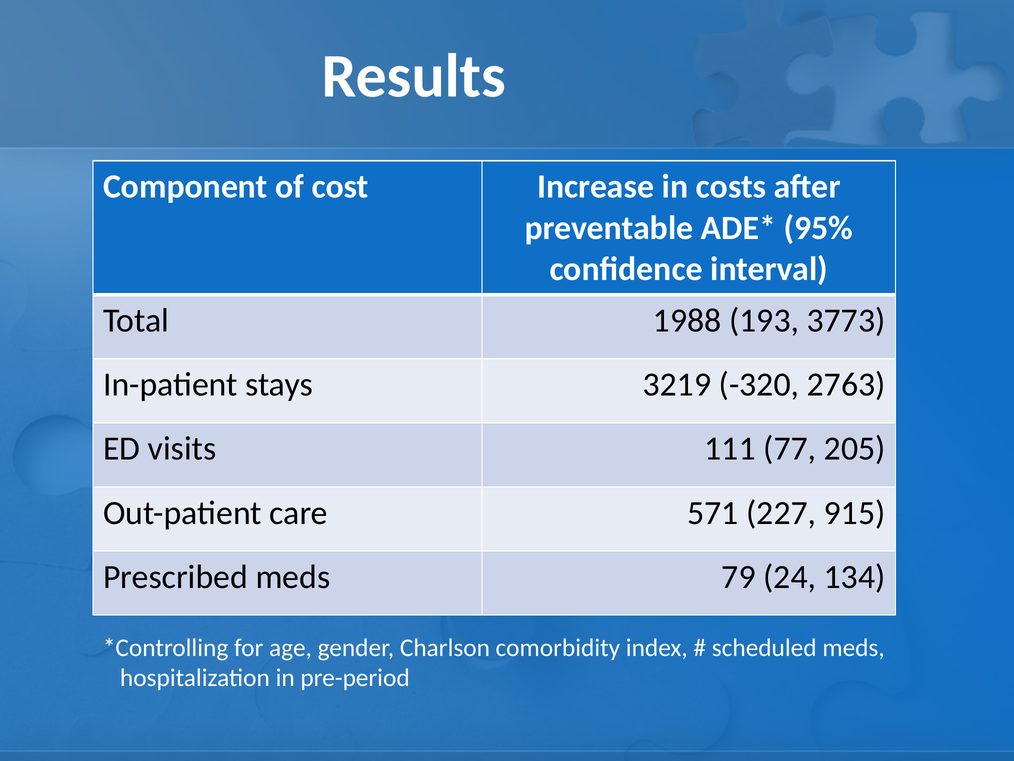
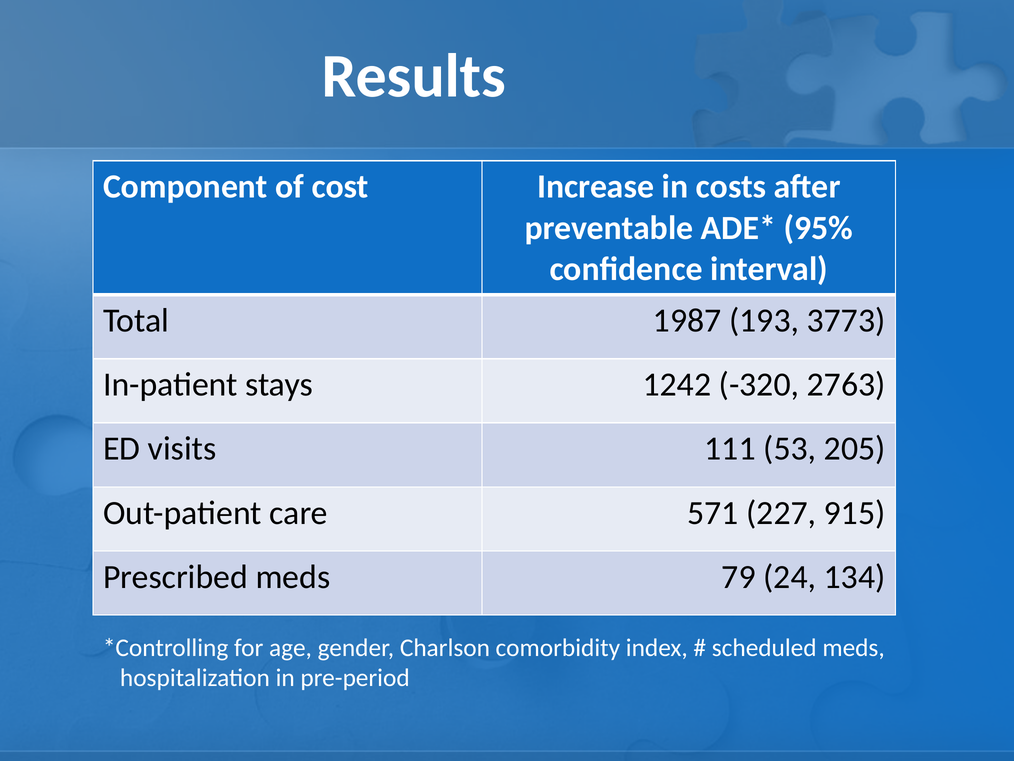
1988: 1988 -> 1987
3219: 3219 -> 1242
77: 77 -> 53
